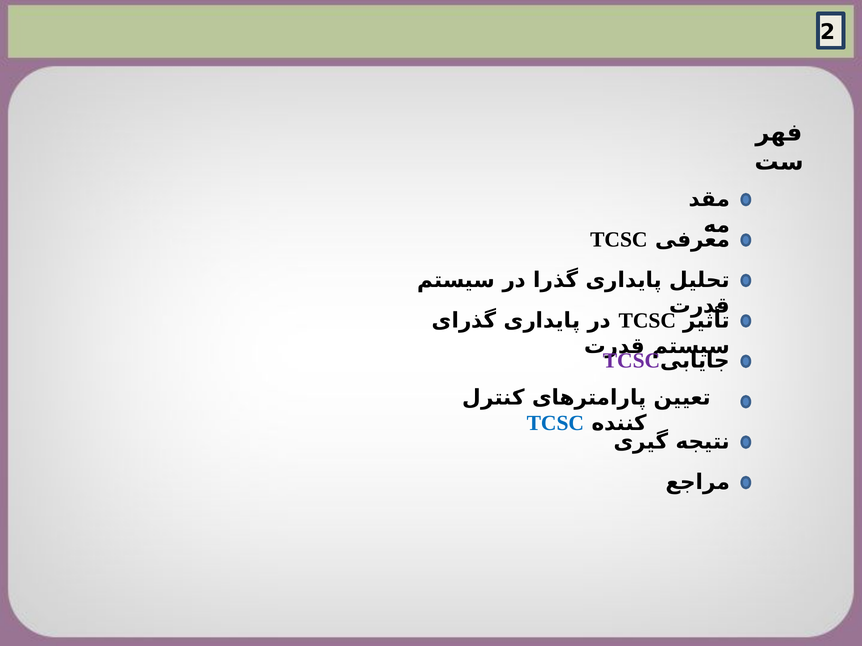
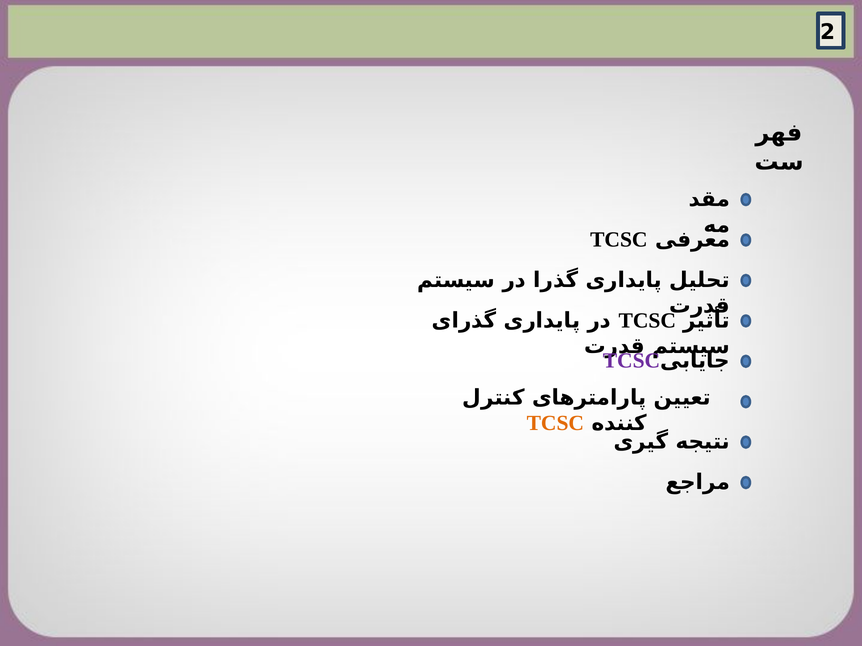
TCSC at (555, 424) colour: blue -> orange
